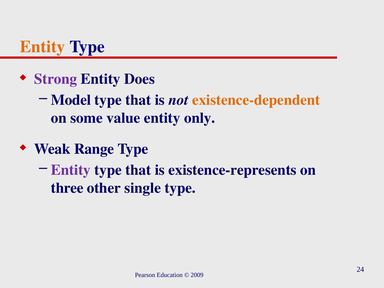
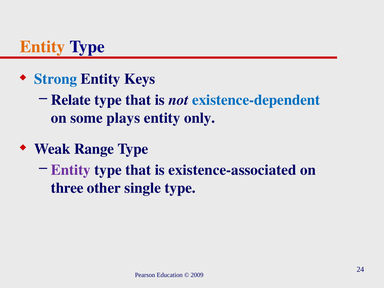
Strong colour: purple -> blue
Does: Does -> Keys
Model: Model -> Relate
existence-dependent colour: orange -> blue
value: value -> plays
existence-represents: existence-represents -> existence-associated
